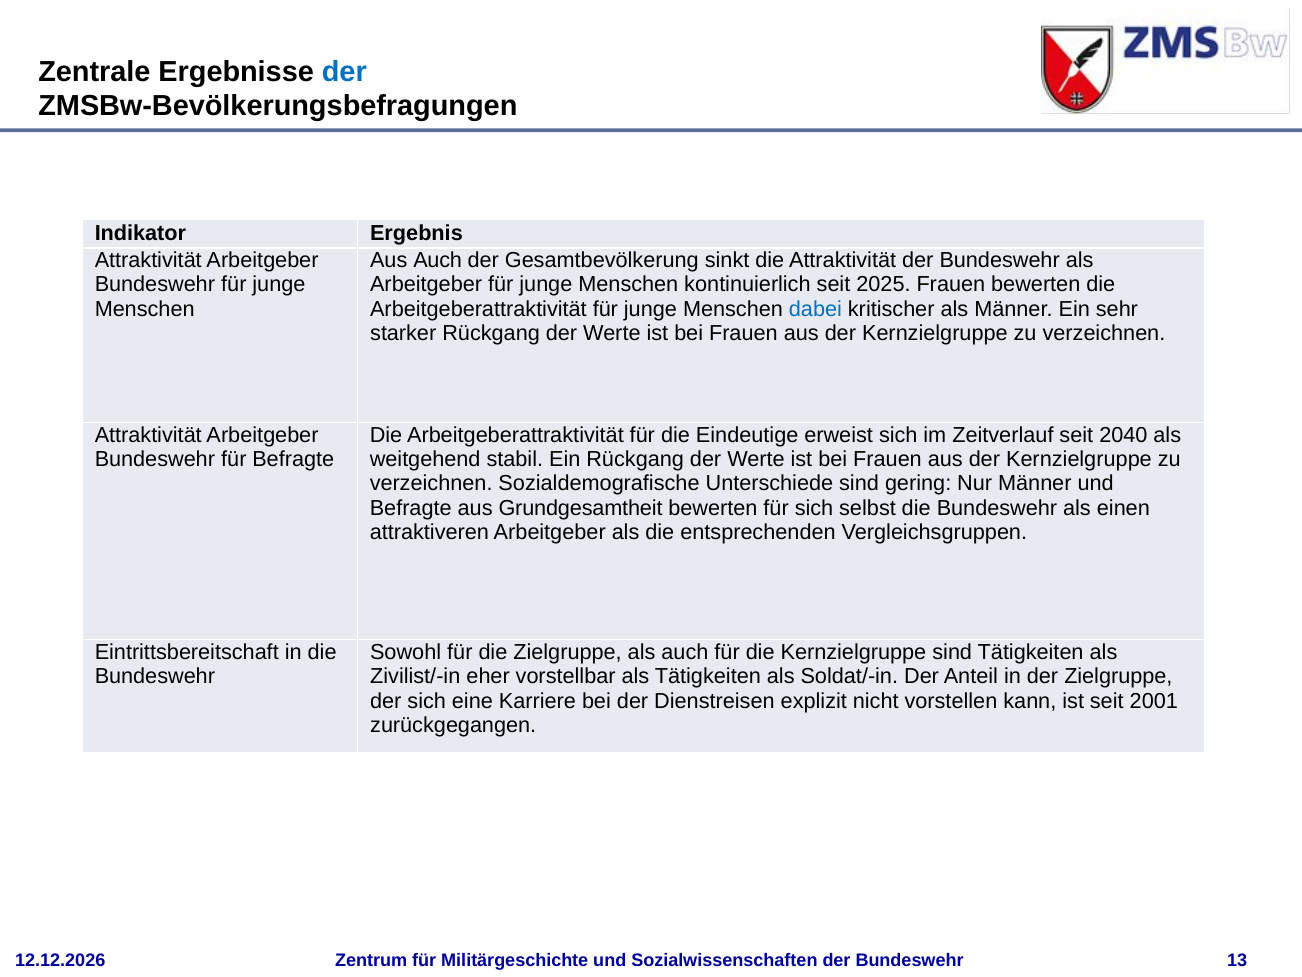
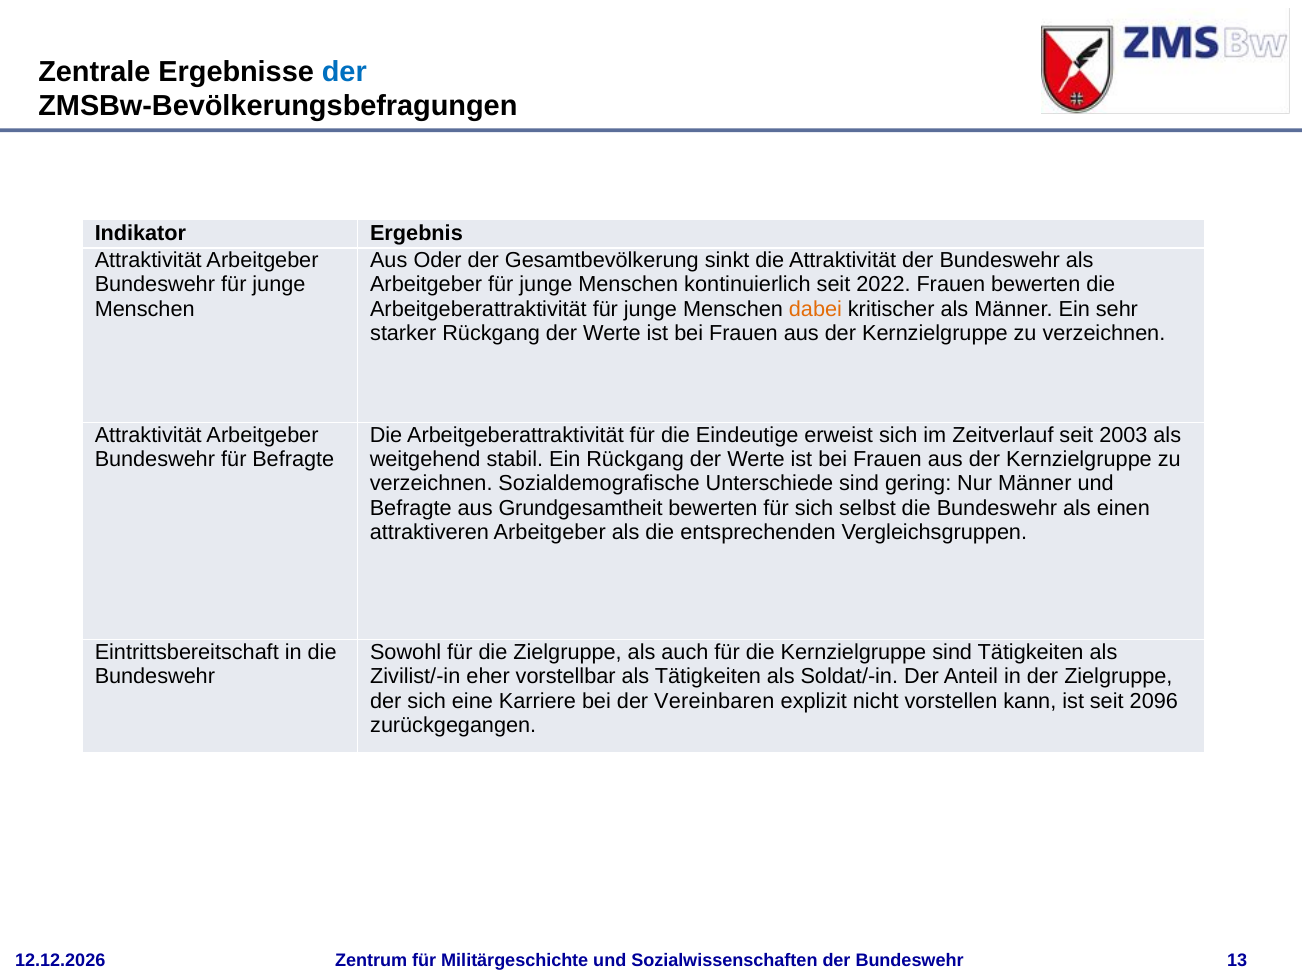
Aus Auch: Auch -> Oder
2025: 2025 -> 2022
dabei colour: blue -> orange
2040: 2040 -> 2003
Dienstreisen: Dienstreisen -> Vereinbaren
2001: 2001 -> 2096
